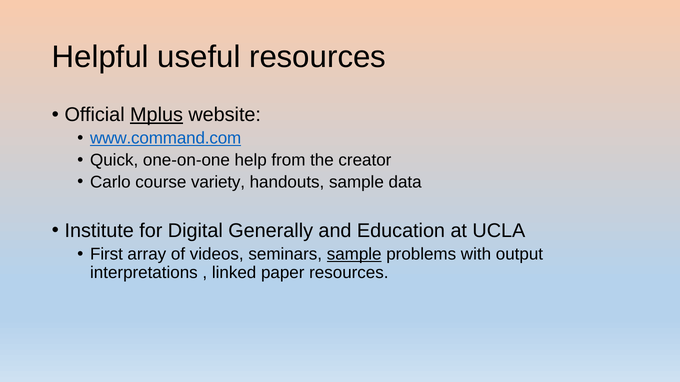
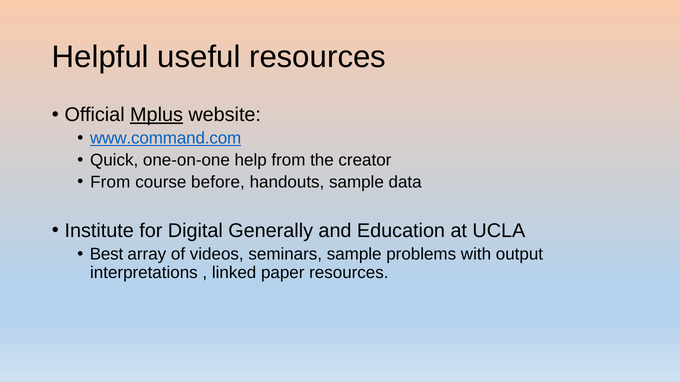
Carlo at (110, 182): Carlo -> From
variety: variety -> before
First: First -> Best
sample at (354, 254) underline: present -> none
